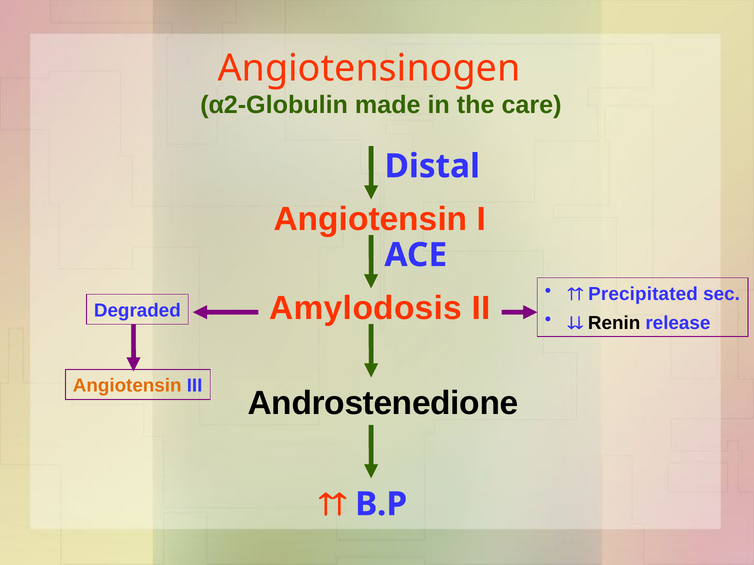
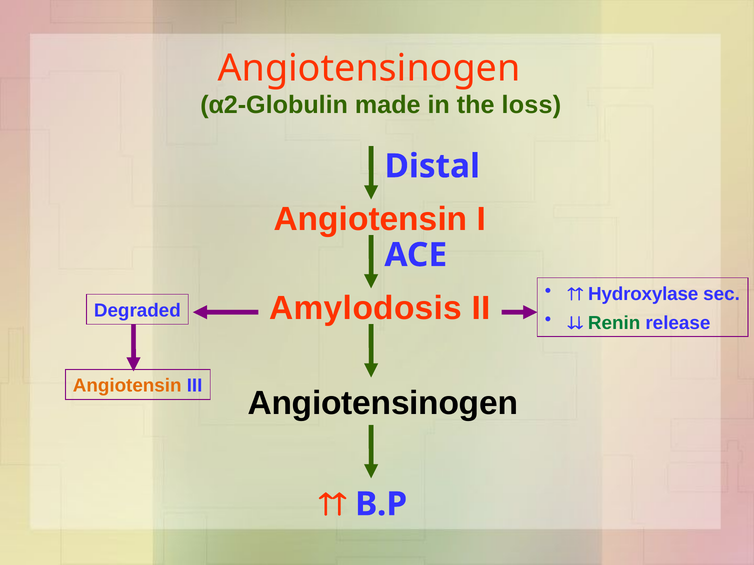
care: care -> loss
Precipitated: Precipitated -> Hydroxylase
Renin colour: black -> green
Androstenedione at (383, 404): Androstenedione -> Angiotensinogen
